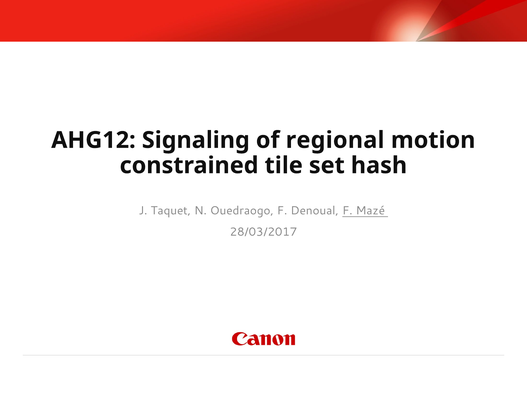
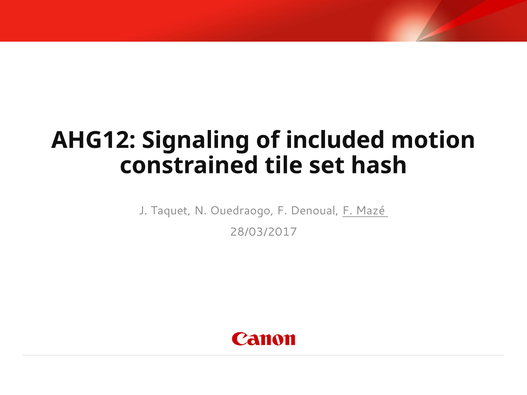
regional: regional -> included
